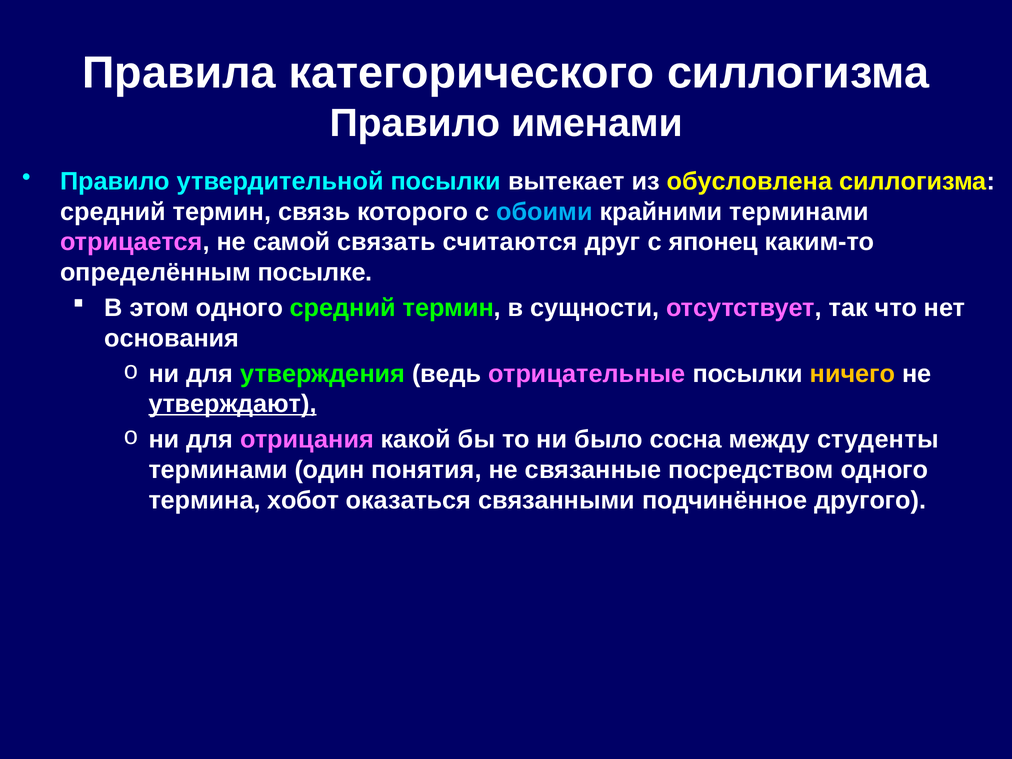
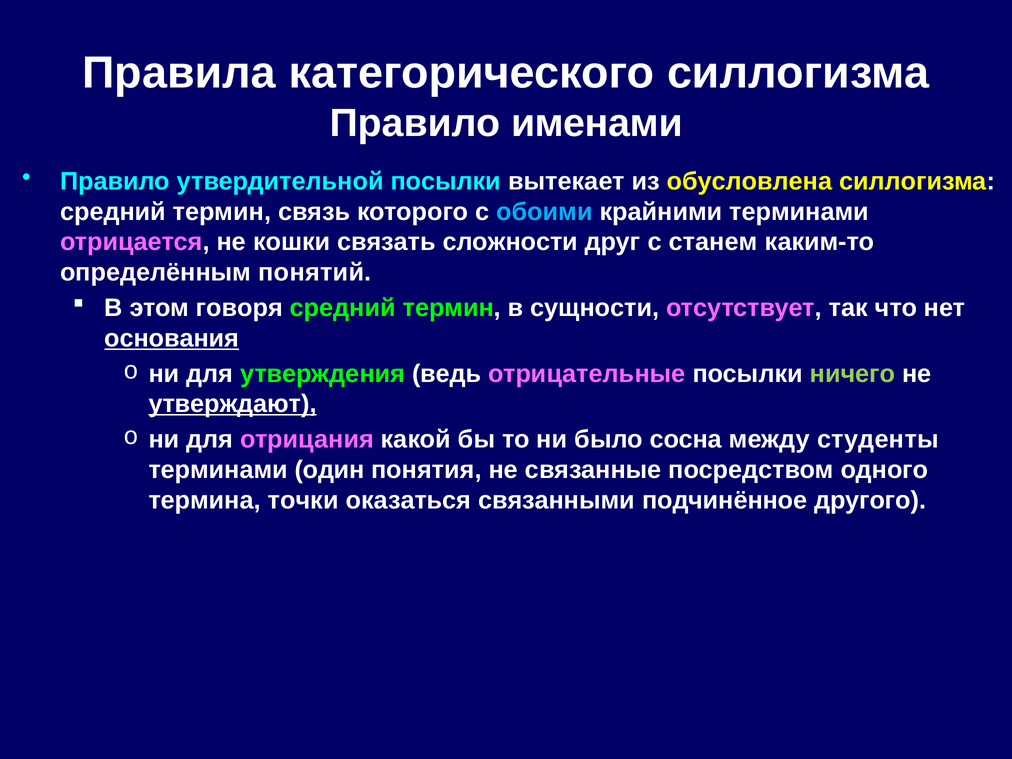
самой: самой -> кошки
считаются: считаются -> сложности
японец: японец -> станем
посылке: посылке -> понятий
этом одного: одного -> говоря
основания underline: none -> present
ничего colour: yellow -> light green
хобот: хобот -> точки
